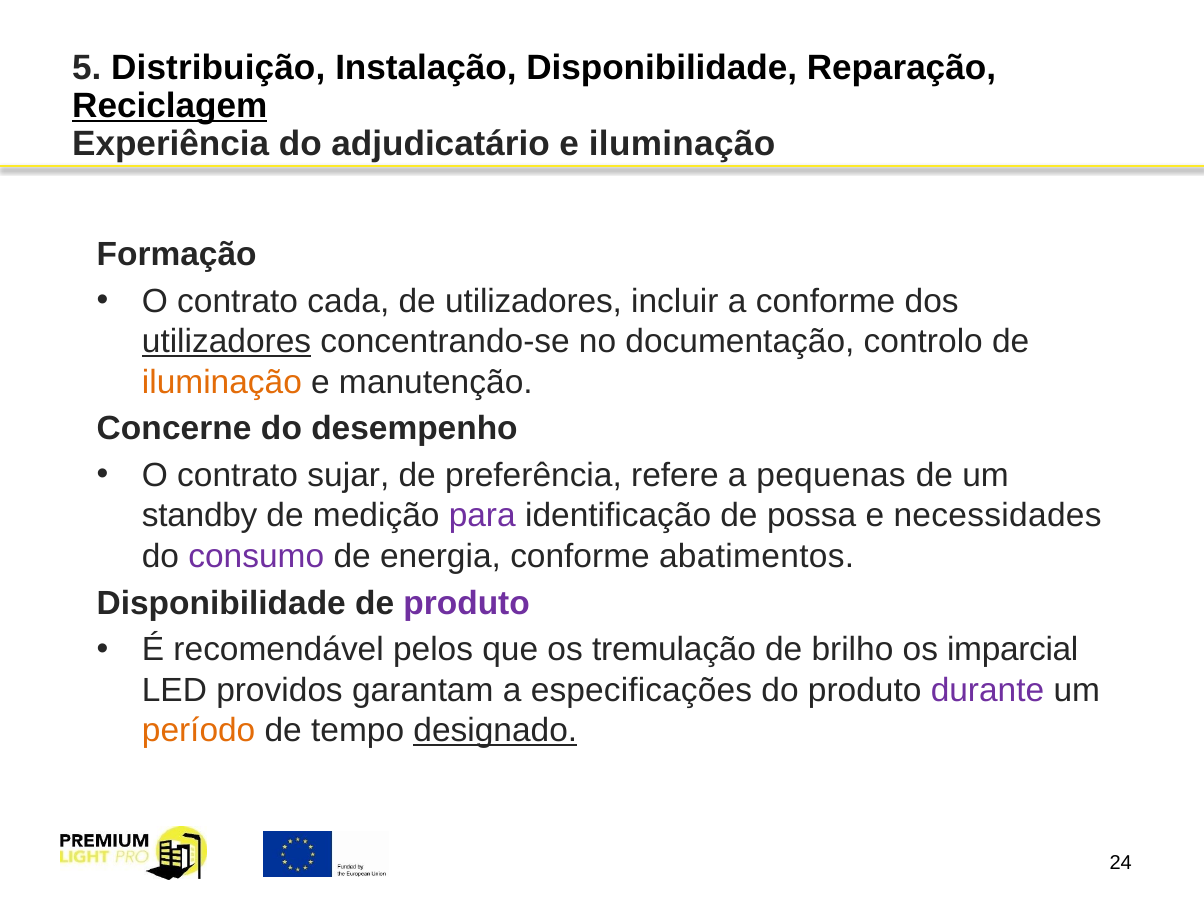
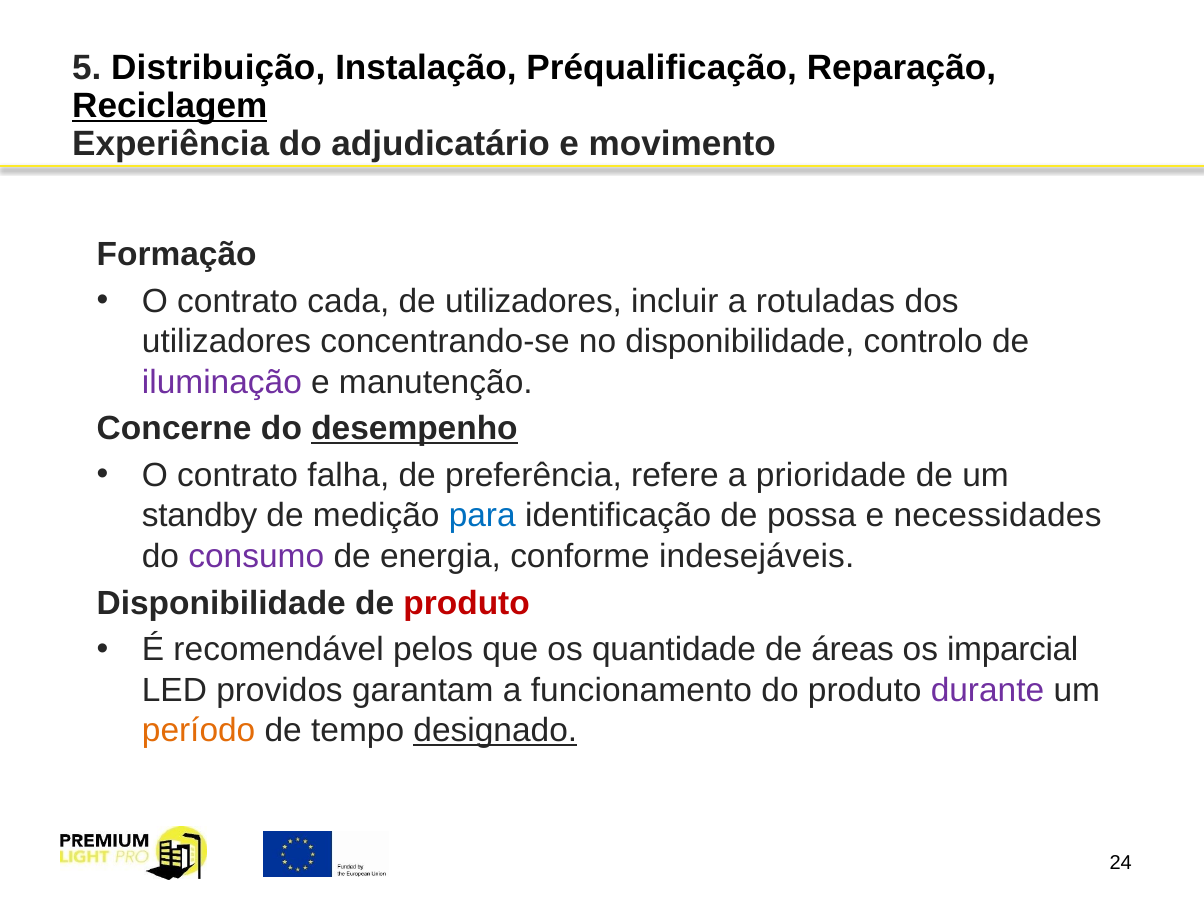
Instalação Disponibilidade: Disponibilidade -> Préqualificação
e iluminação: iluminação -> movimento
a conforme: conforme -> rotuladas
utilizadores at (227, 342) underline: present -> none
no documentação: documentação -> disponibilidade
iluminação at (222, 382) colour: orange -> purple
desempenho underline: none -> present
sujar: sujar -> falha
pequenas: pequenas -> prioridade
para colour: purple -> blue
abatimentos: abatimentos -> indesejáveis
produto at (467, 603) colour: purple -> red
tremulação: tremulação -> quantidade
brilho: brilho -> áreas
especificações: especificações -> funcionamento
